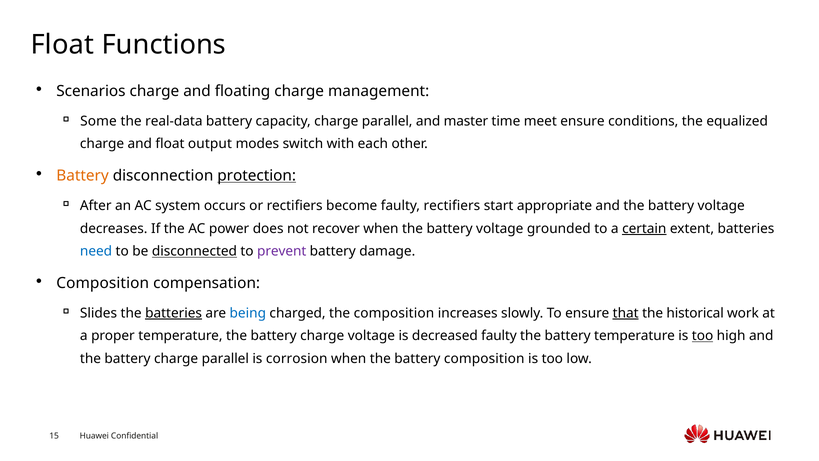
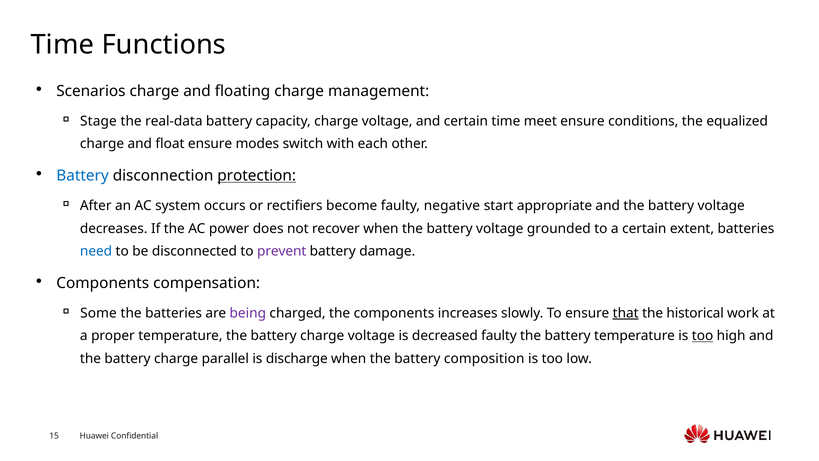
Float at (62, 45): Float -> Time
Some: Some -> Stage
capacity charge parallel: parallel -> voltage
and master: master -> certain
float output: output -> ensure
Battery at (83, 176) colour: orange -> blue
faulty rectifiers: rectifiers -> negative
certain at (644, 228) underline: present -> none
disconnected underline: present -> none
Composition at (103, 283): Composition -> Components
Slides: Slides -> Some
batteries at (174, 313) underline: present -> none
being colour: blue -> purple
the composition: composition -> components
corrosion: corrosion -> discharge
